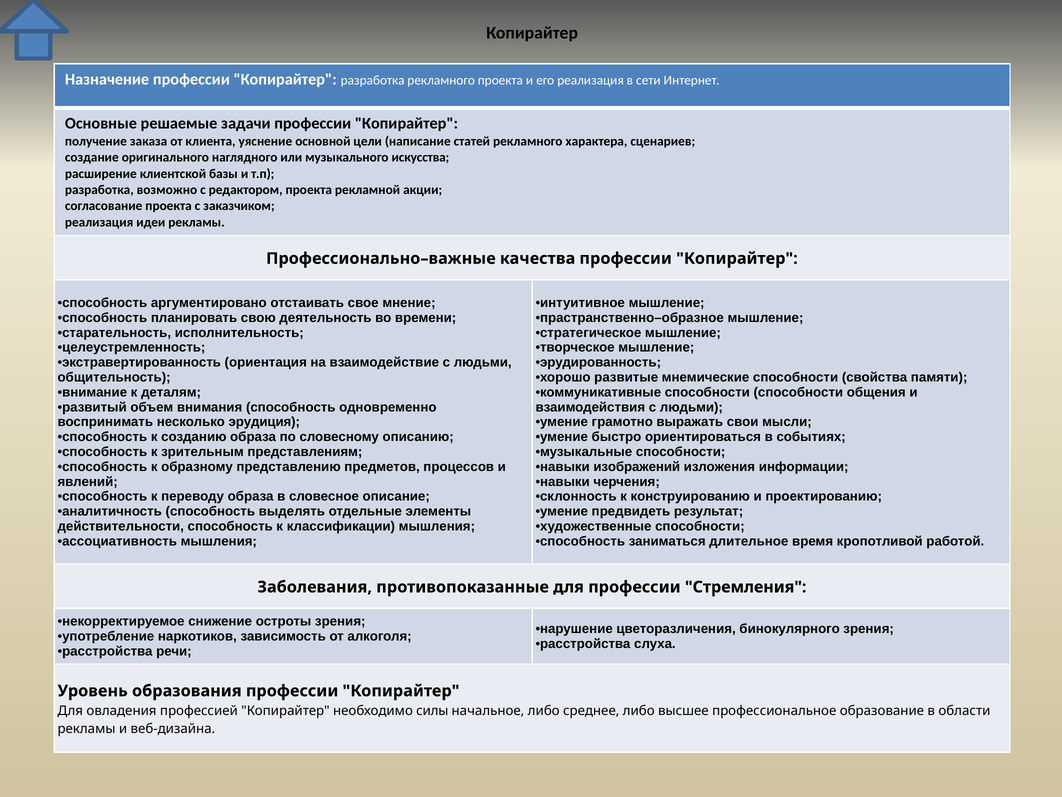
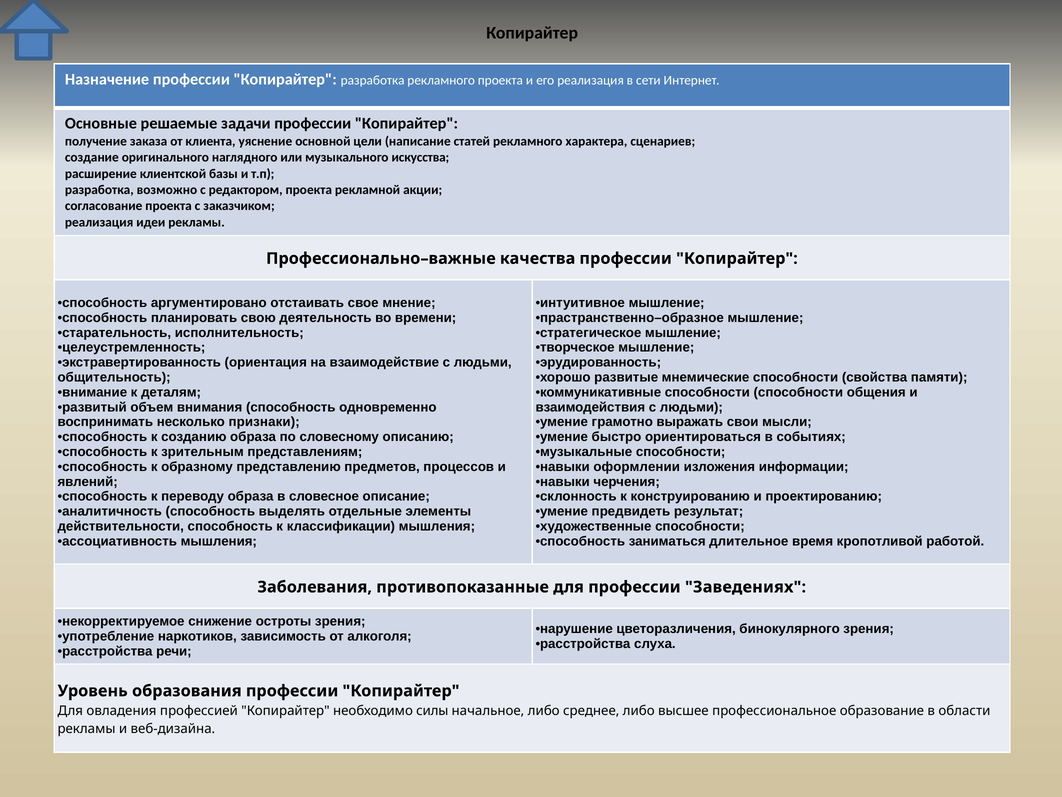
эрудиция: эрудиция -> признаки
изображений: изображений -> оформлении
Стремления: Стремления -> Заведениях
